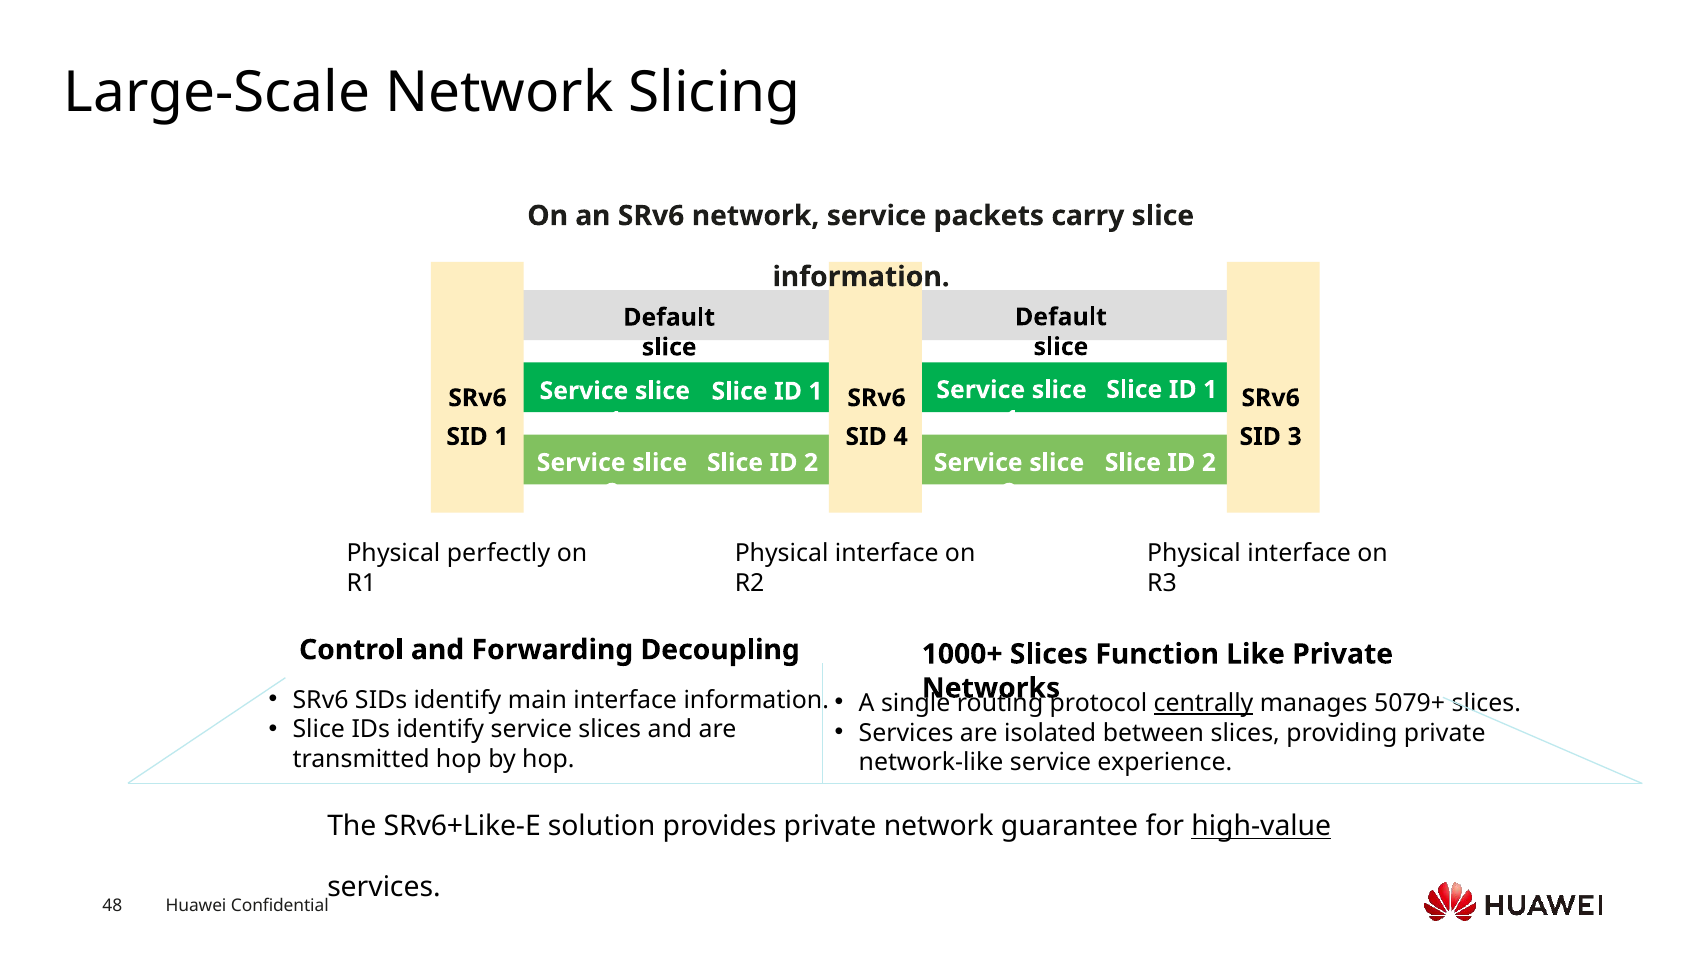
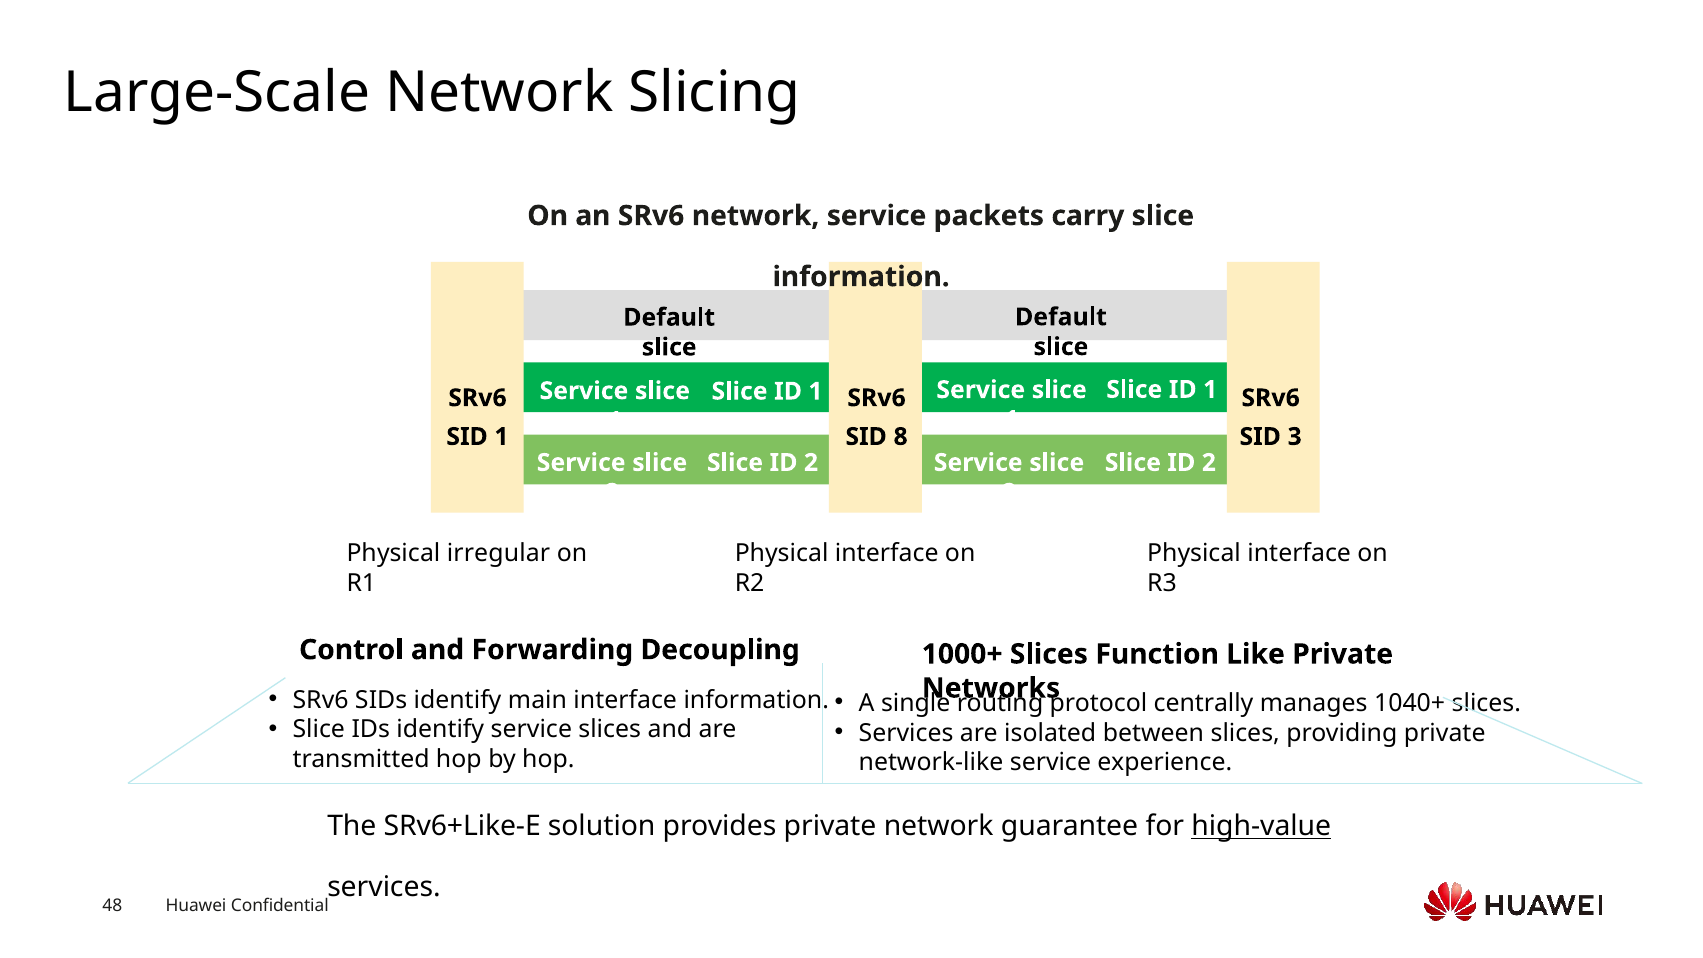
4: 4 -> 8
perfectly: perfectly -> irregular
centrally underline: present -> none
5079+: 5079+ -> 1040+
